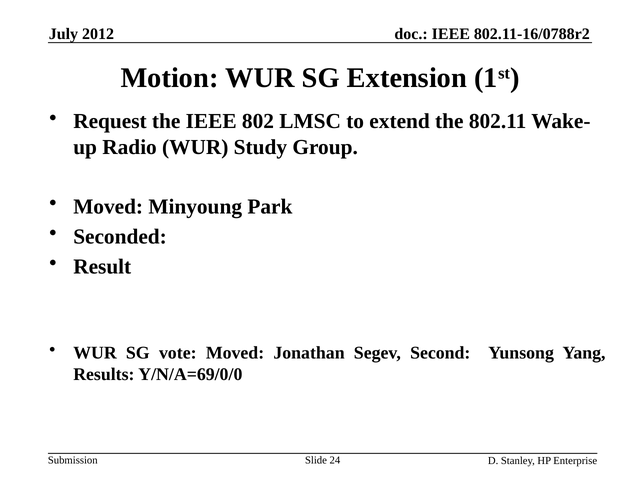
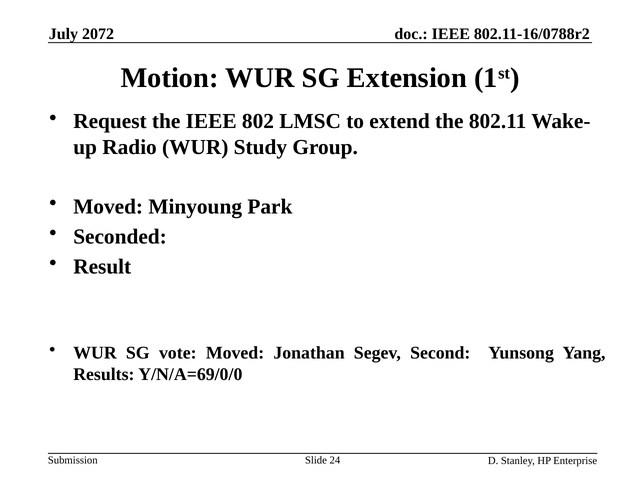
2012: 2012 -> 2072
